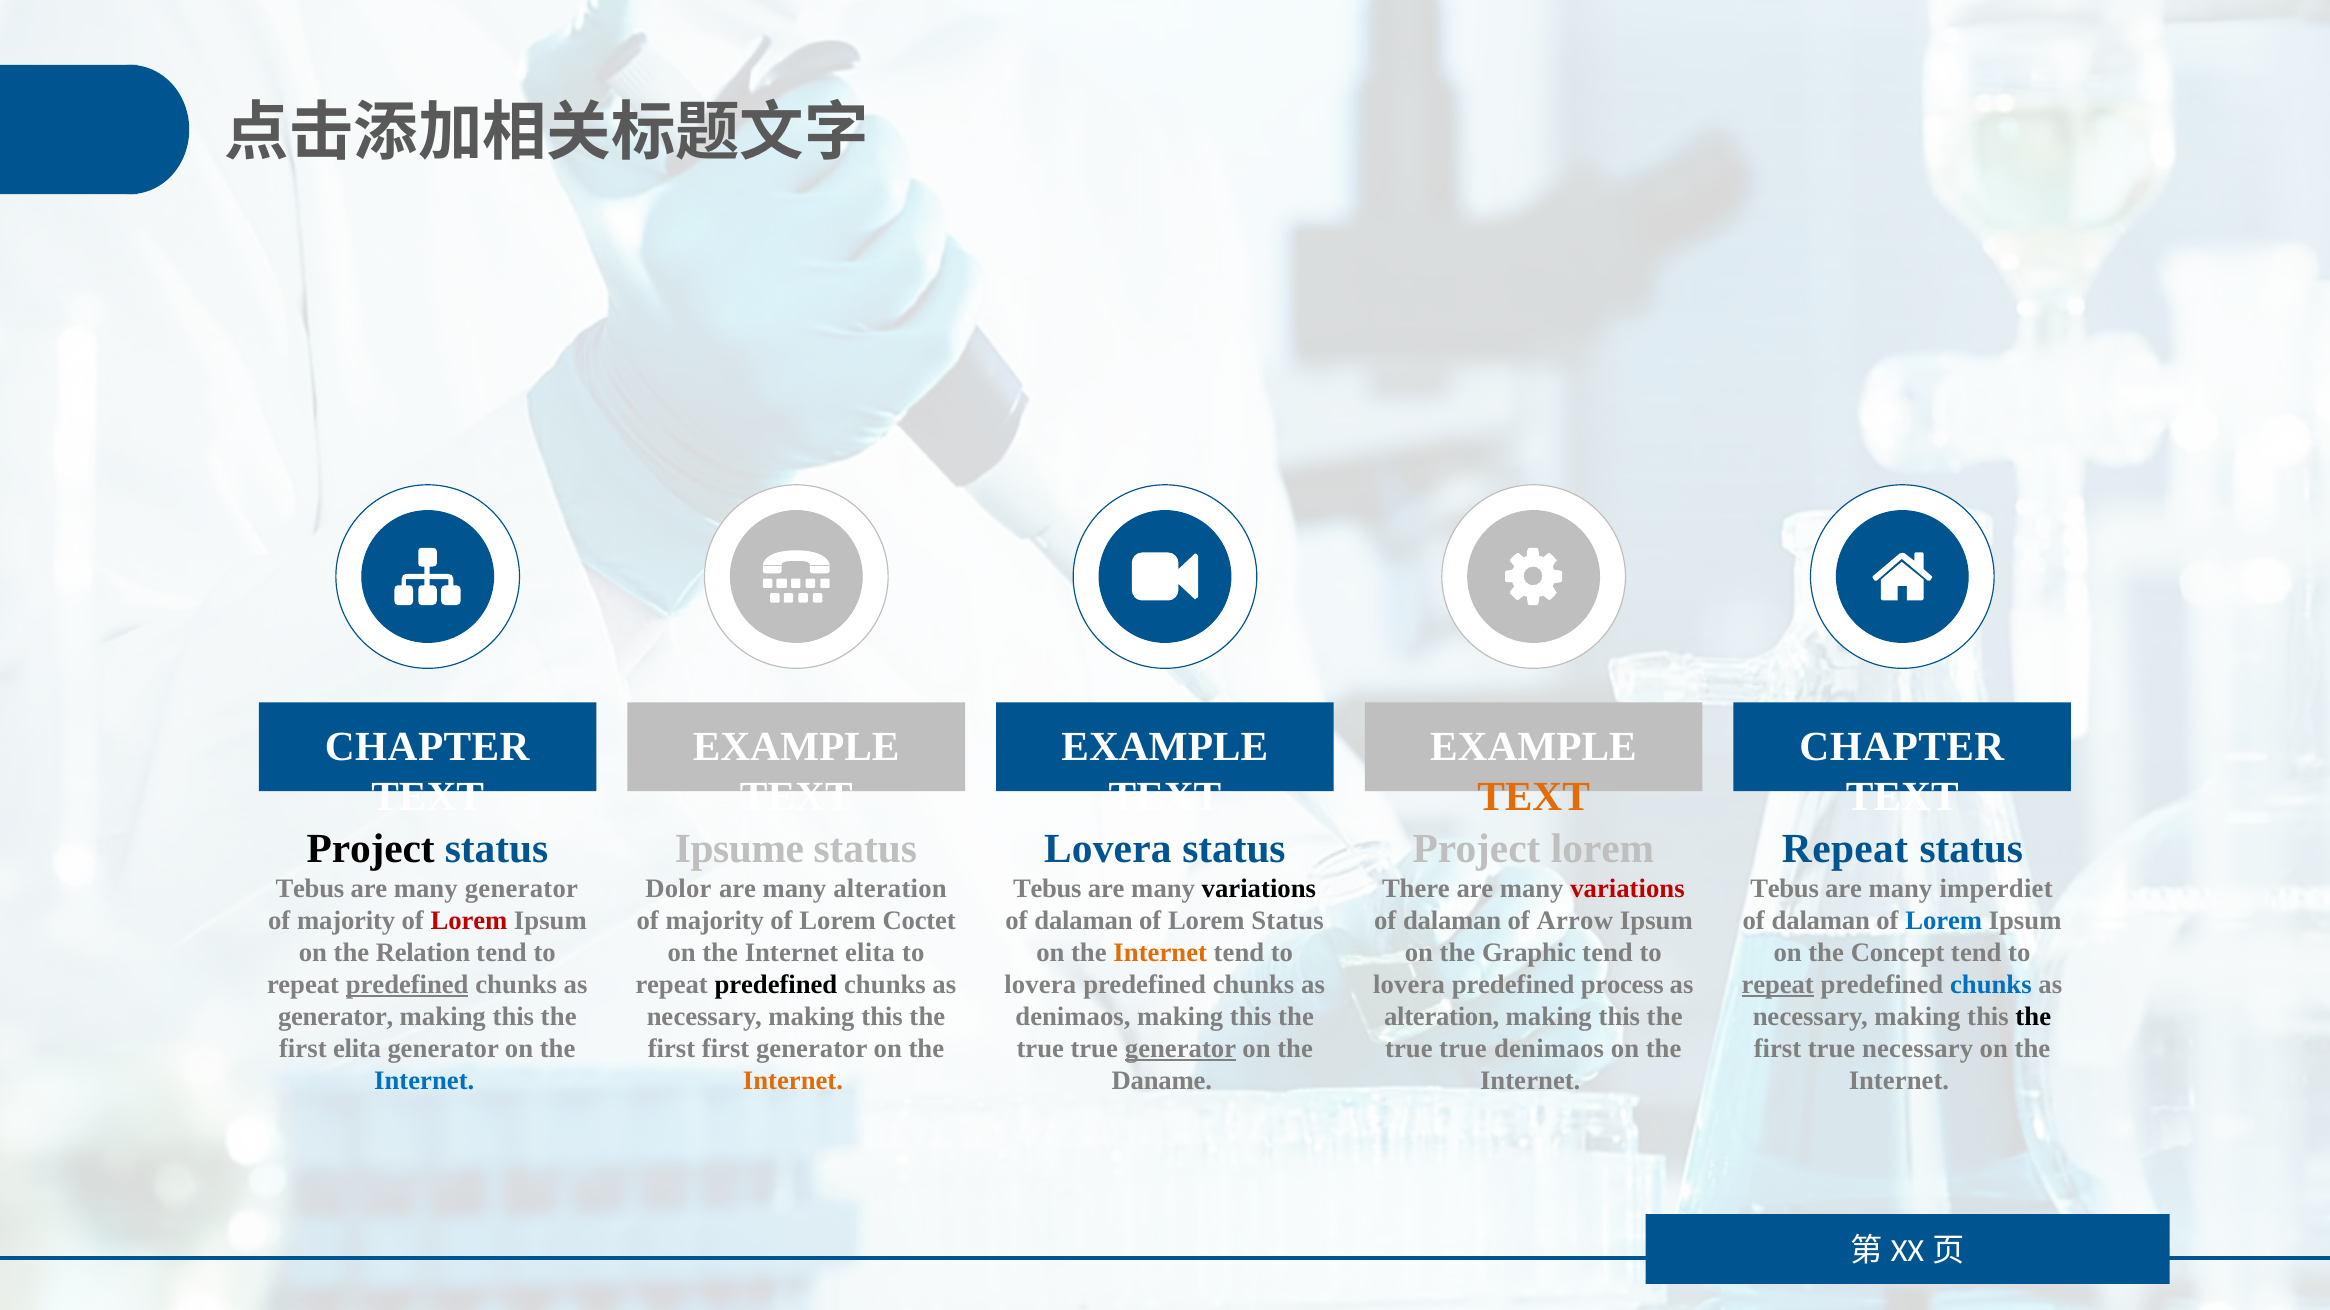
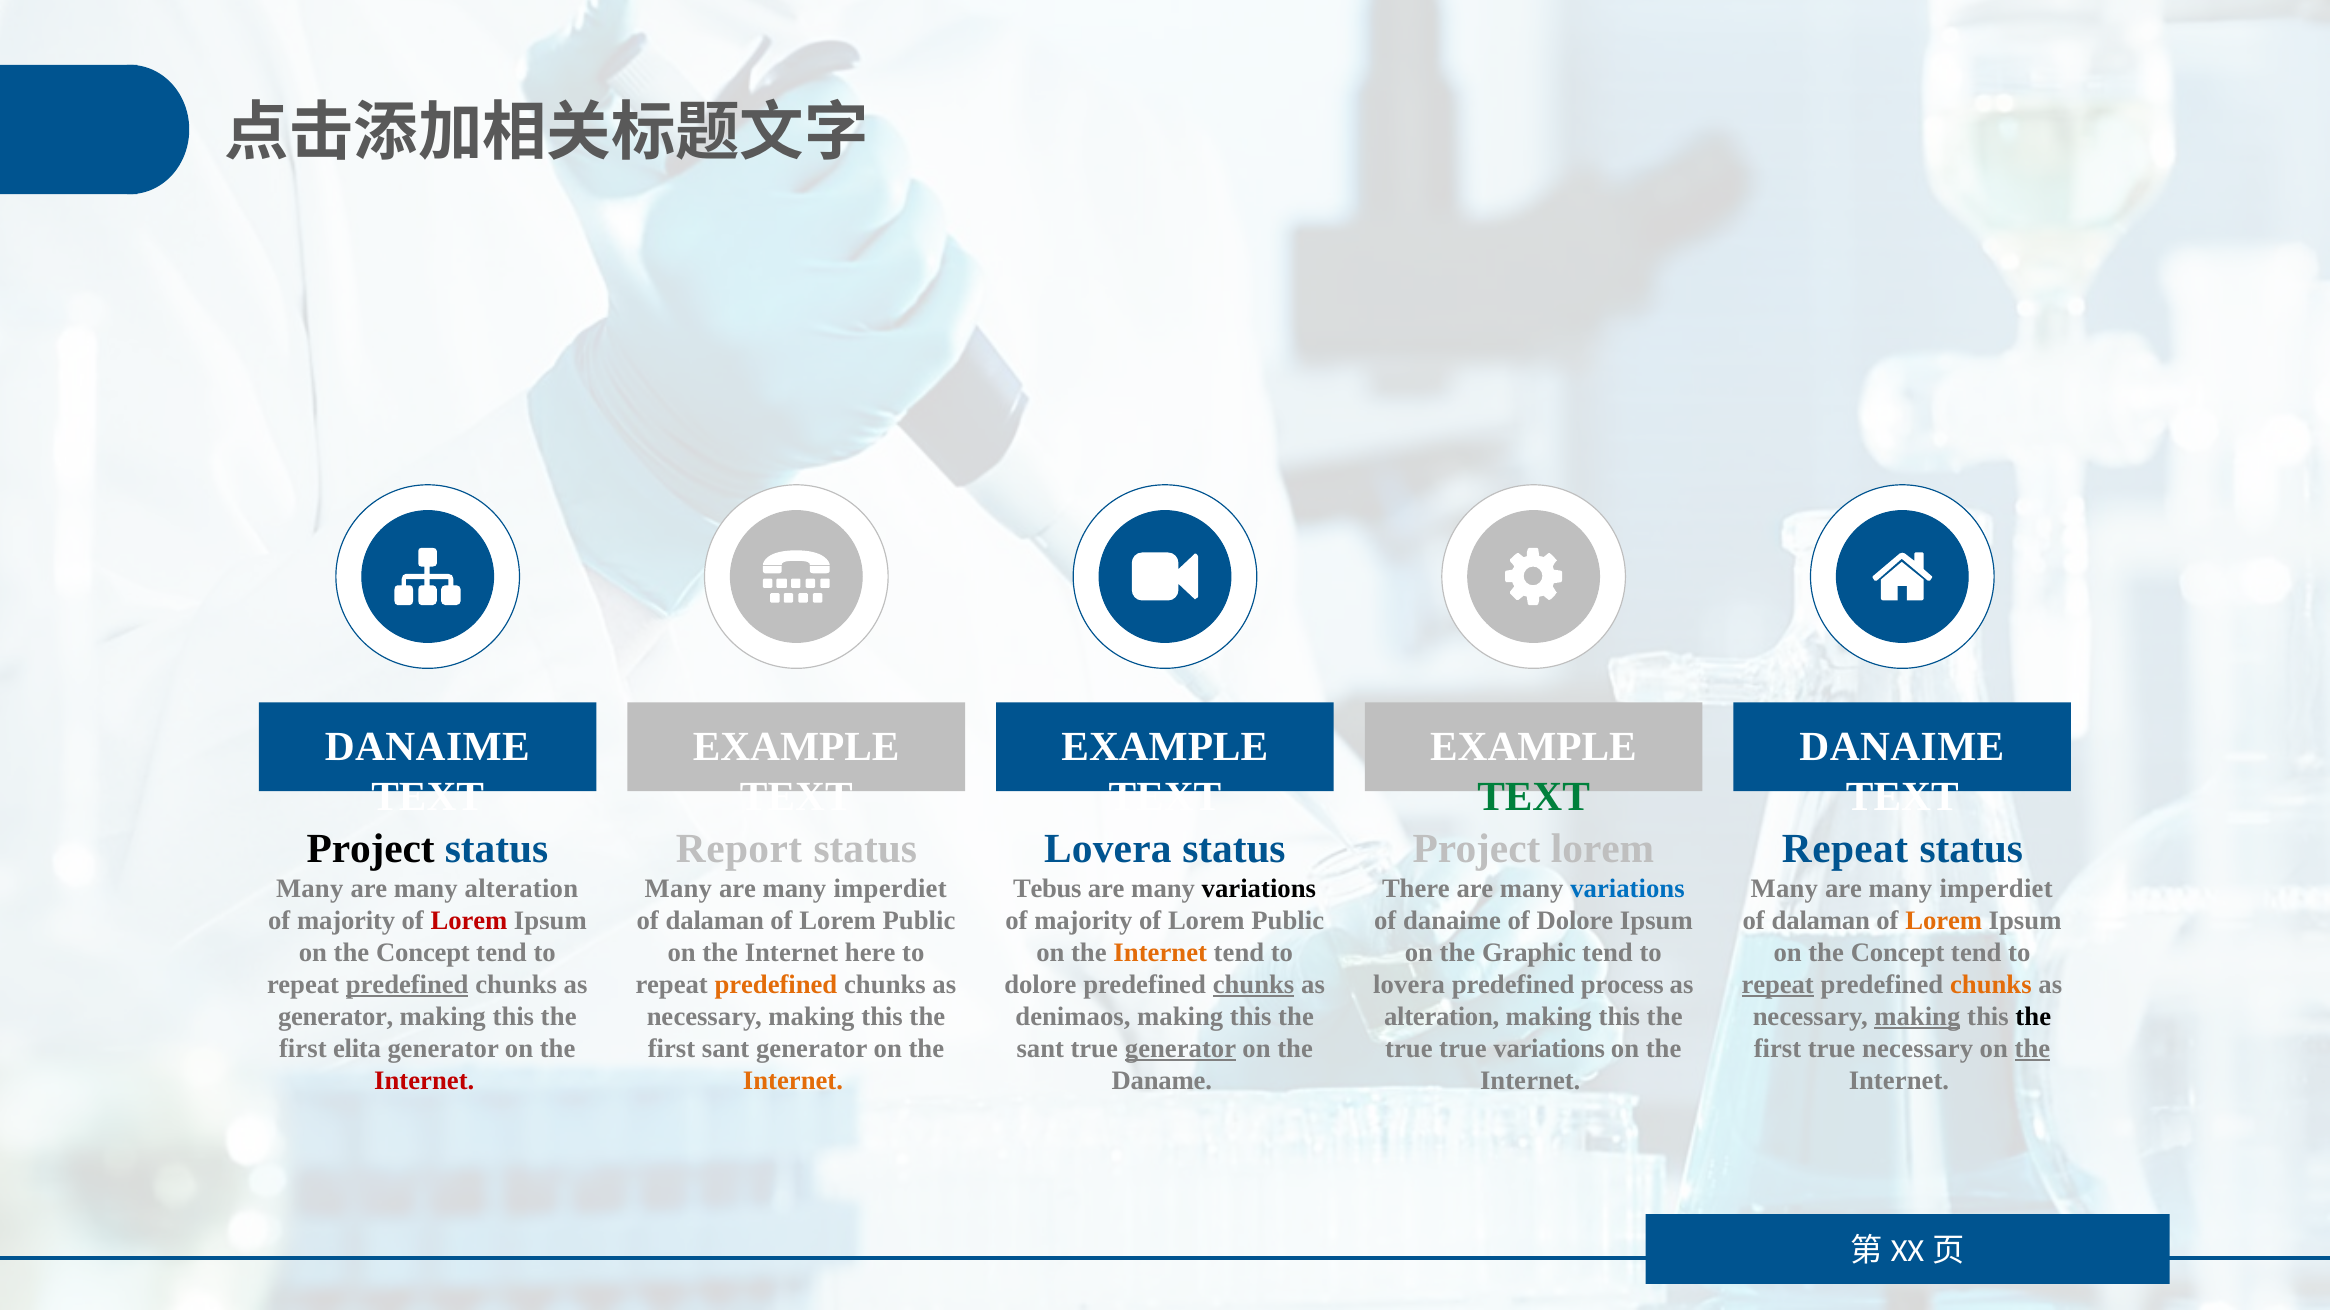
CHAPTER at (427, 747): CHAPTER -> DANAIME
CHAPTER at (1902, 747): CHAPTER -> DANAIME
TEXT at (1534, 797) colour: orange -> green
Ipsume: Ipsume -> Report
Tebus at (310, 889): Tebus -> Many
many generator: generator -> alteration
Dolor at (678, 889): Dolor -> Many
alteration at (890, 889): alteration -> imperdiet
variations at (1628, 889) colour: red -> blue
Tebus at (1785, 889): Tebus -> Many
majority at (715, 921): majority -> dalaman
Coctet at (919, 921): Coctet -> Public
dalaman at (1083, 921): dalaman -> majority
Status at (1288, 921): Status -> Public
dalaman at (1452, 921): dalaman -> danaime
of Arrow: Arrow -> Dolore
Lorem at (1944, 921) colour: blue -> orange
Relation at (423, 953): Relation -> Concept
Internet elita: elita -> here
predefined at (776, 985) colour: black -> orange
lovera at (1040, 985): lovera -> dolore
chunks at (1254, 985) underline: none -> present
chunks at (1991, 985) colour: blue -> orange
making at (1917, 1017) underline: none -> present
first first: first -> sant
true at (1040, 1049): true -> sant
true denimaos: denimaos -> variations
the at (2032, 1049) underline: none -> present
Internet at (424, 1081) colour: blue -> red
